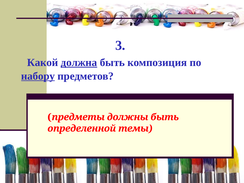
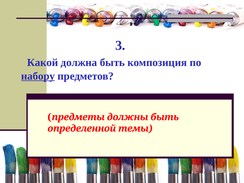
должна underline: present -> none
